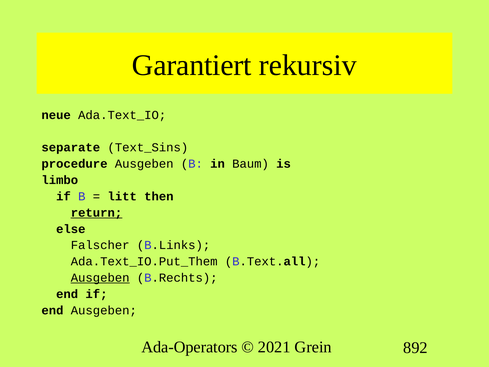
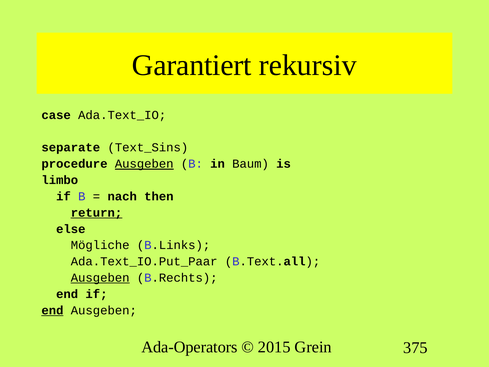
neue: neue -> case
Ausgeben at (144, 164) underline: none -> present
litt: litt -> nach
Falscher: Falscher -> Mögliche
Ada.Text_IO.Put_Them: Ada.Text_IO.Put_Them -> Ada.Text_IO.Put_Paar
end at (52, 310) underline: none -> present
2021: 2021 -> 2015
892: 892 -> 375
